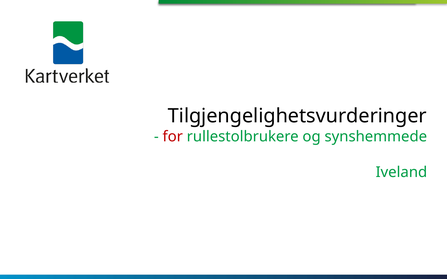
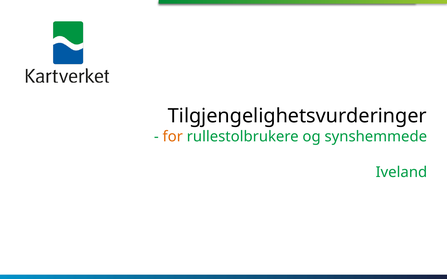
for colour: red -> orange
